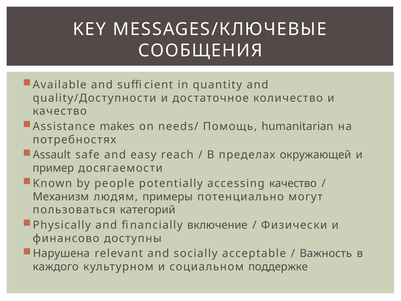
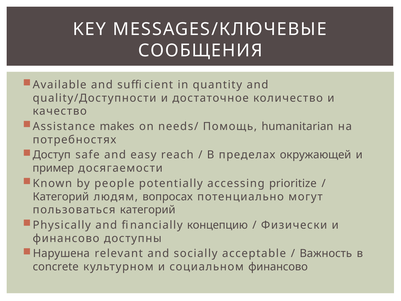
Assault: Assault -> Доступ
accessing качество: качество -> prioritize
Механизм at (61, 197): Механизм -> Категорий
примеры: примеры -> вопросах
включение: включение -> концепцию
каждого: каждого -> concrete
социальном поддержке: поддержке -> финансово
